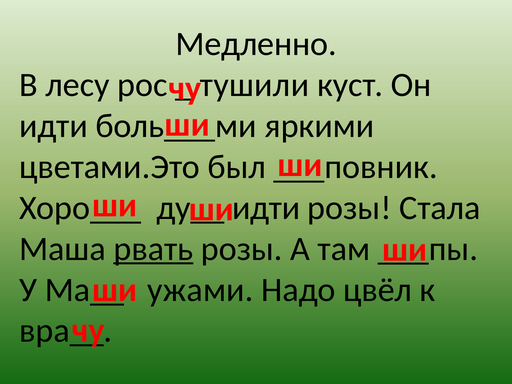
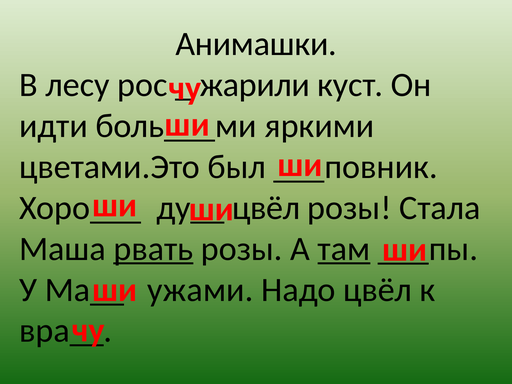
Медленно: Медленно -> Анимашки
тушили: тушили -> жарили
идти at (266, 208): идти -> цвёл
там underline: none -> present
